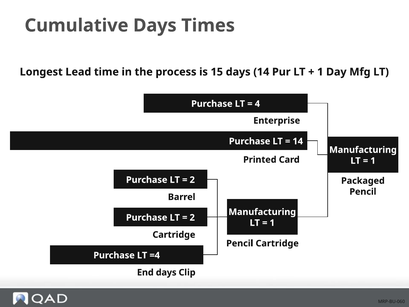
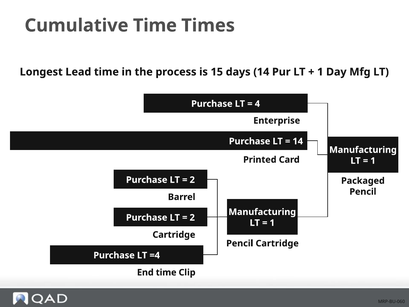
Cumulative Days: Days -> Time
End days: days -> time
